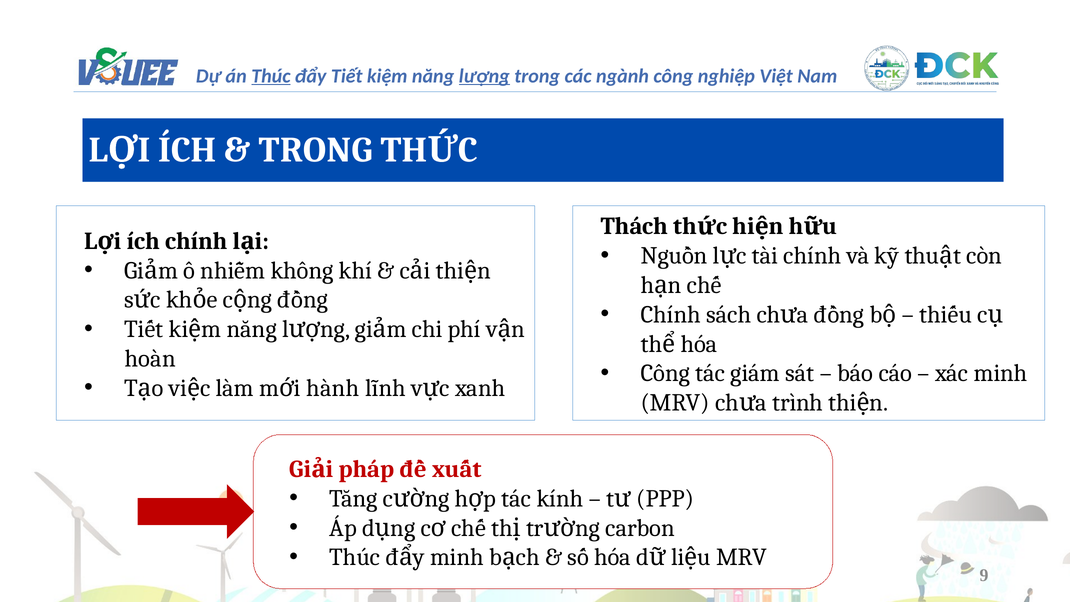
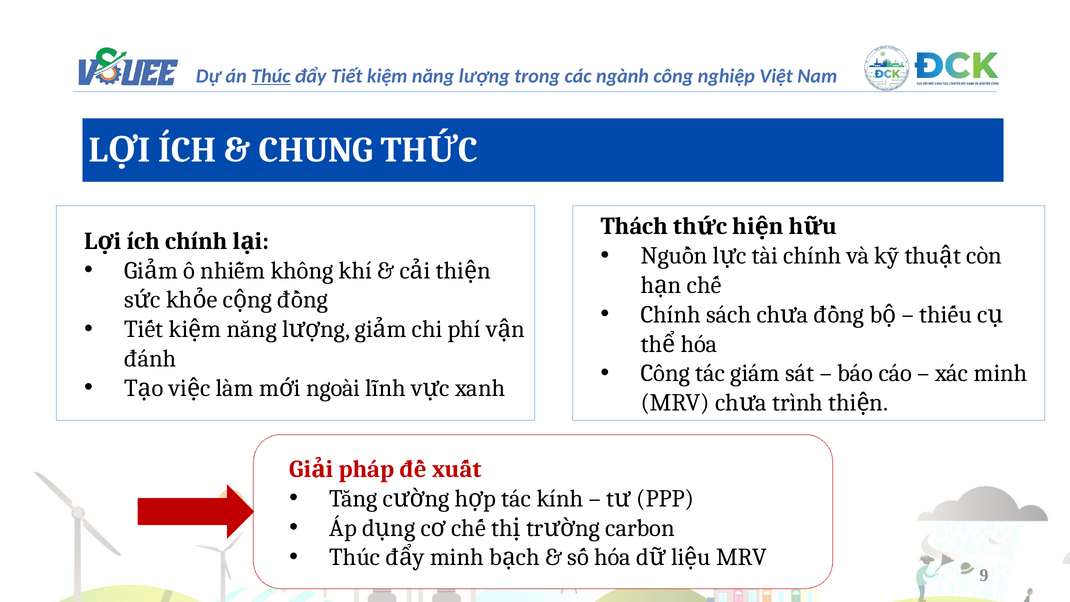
lượng underline: present -> none
TRONG at (316, 150): TRONG -> CHUNG
hoàn: hoàn -> đánh
hành: hành -> ngoài
